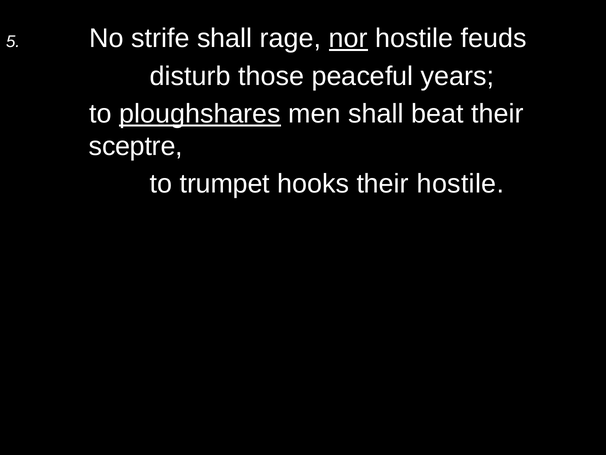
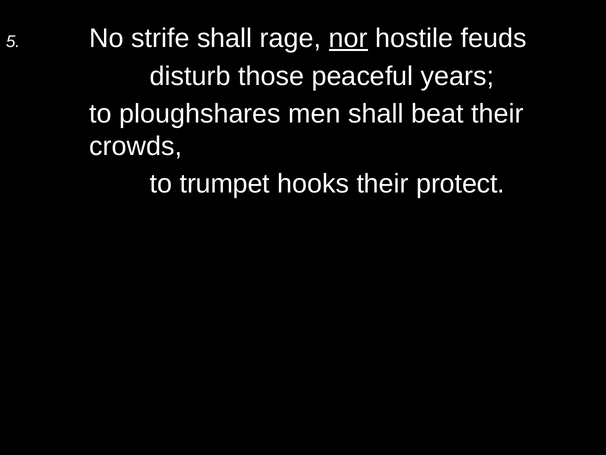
ploughshares underline: present -> none
sceptre: sceptre -> crowds
their hostile: hostile -> protect
